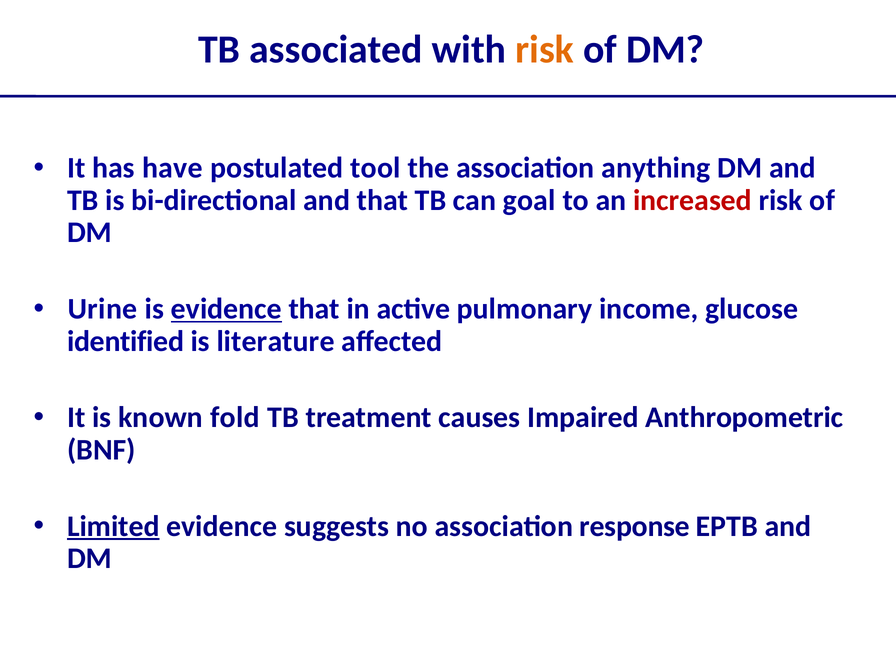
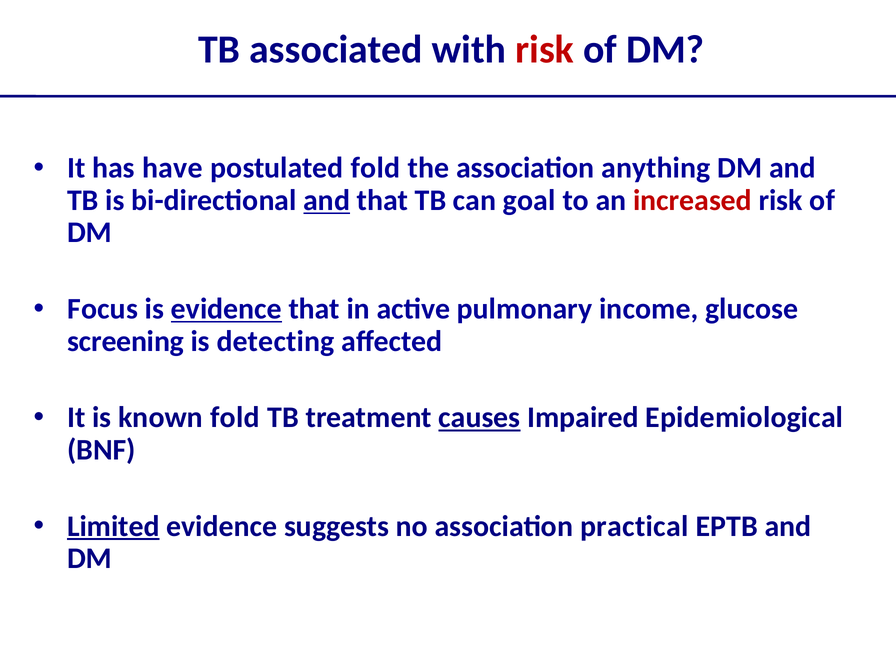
risk at (545, 50) colour: orange -> red
postulated tool: tool -> fold
and at (327, 200) underline: none -> present
Urine: Urine -> Focus
identified: identified -> screening
literature: literature -> detecting
causes underline: none -> present
Anthropometric: Anthropometric -> Epidemiological
response: response -> practical
